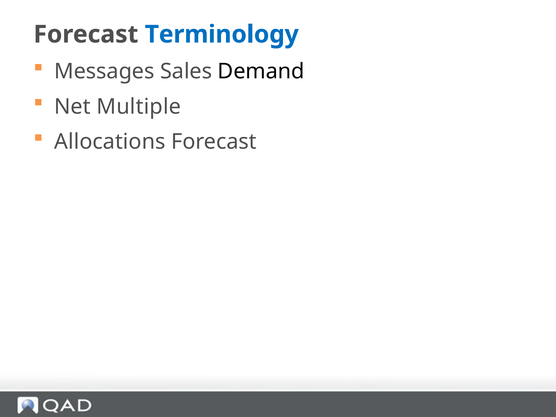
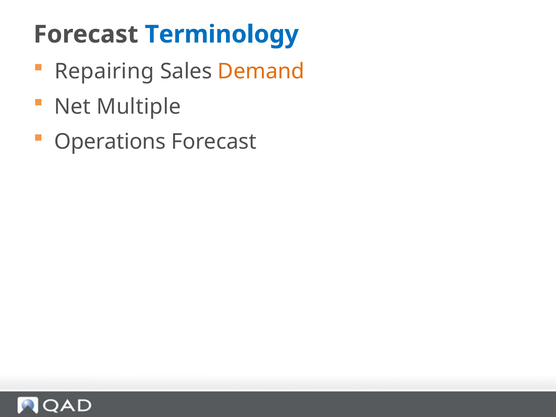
Messages: Messages -> Repairing
Demand colour: black -> orange
Allocations: Allocations -> Operations
